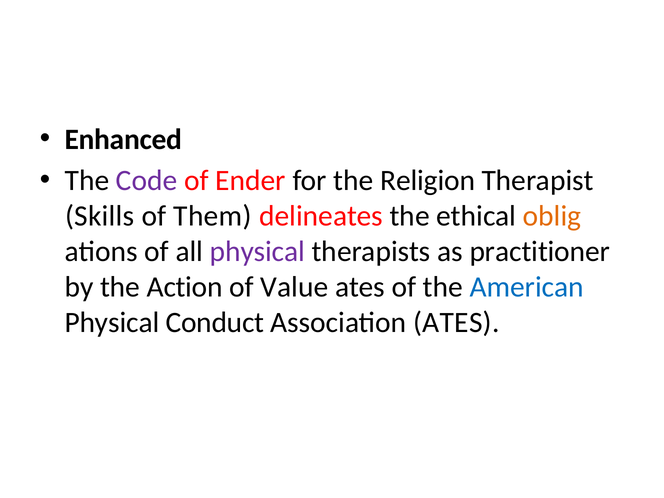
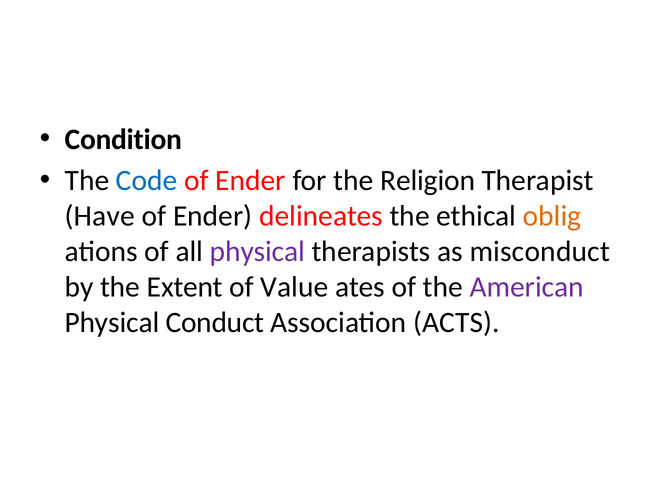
Enhanced: Enhanced -> Condition
Code colour: purple -> blue
Skills: Skills -> Have
Them at (213, 216): Them -> Ender
practitioner: practitioner -> misconduct
Action: Action -> Extent
American colour: blue -> purple
Association ATES: ATES -> ACTS
